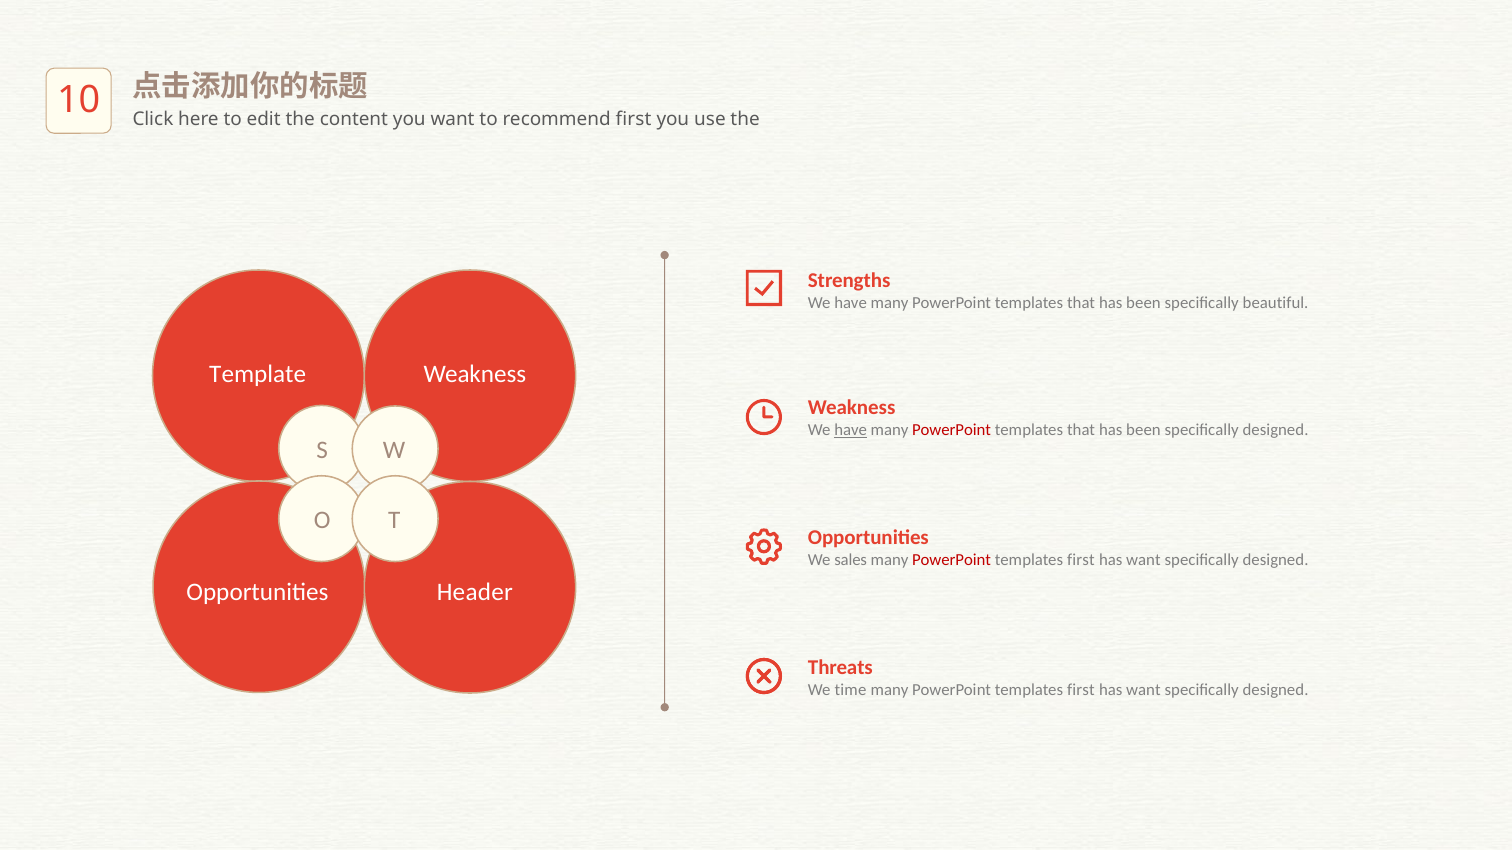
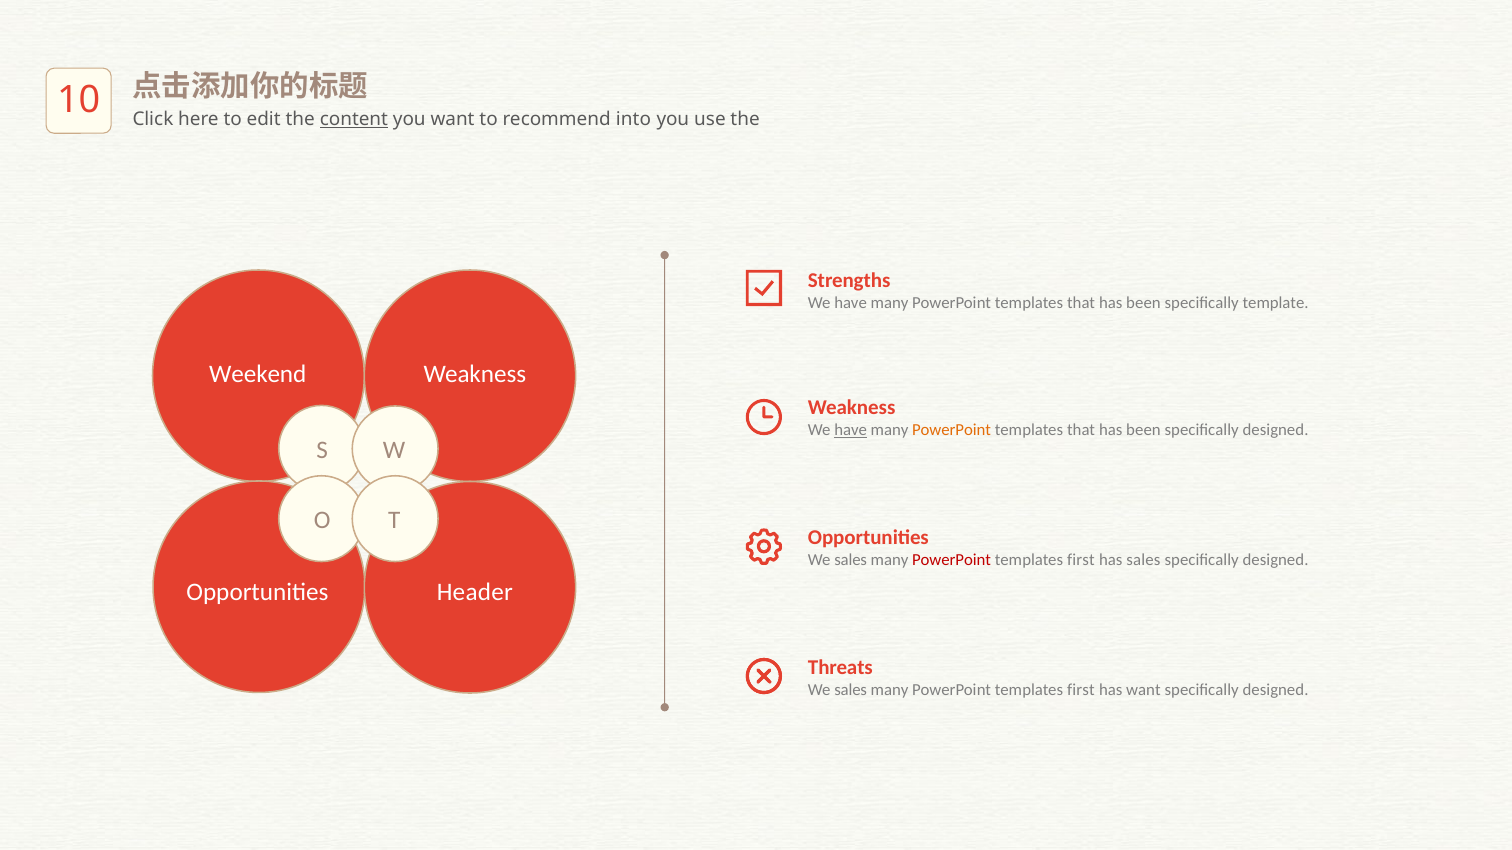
content underline: none -> present
recommend first: first -> into
beautiful: beautiful -> template
Template: Template -> Weekend
PowerPoint at (952, 431) colour: red -> orange
want at (1143, 560): want -> sales
time at (851, 690): time -> sales
